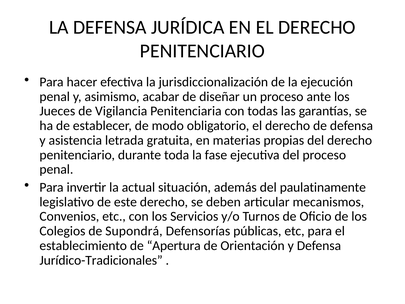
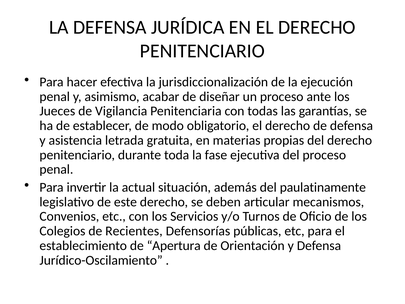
Supondrá: Supondrá -> Recientes
Jurídico-Tradicionales: Jurídico-Tradicionales -> Jurídico-Oscilamiento
